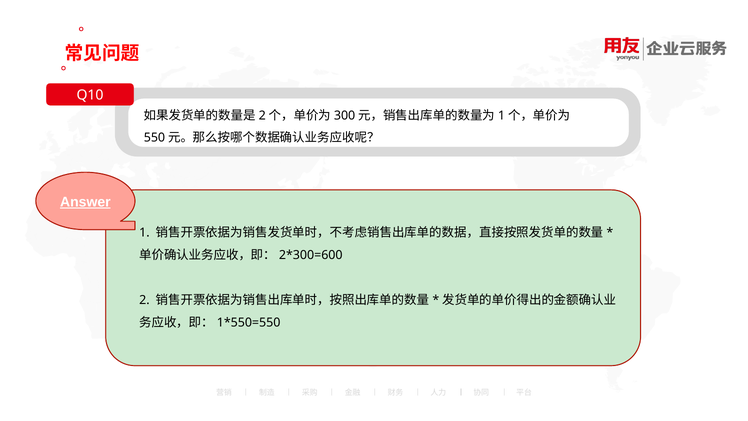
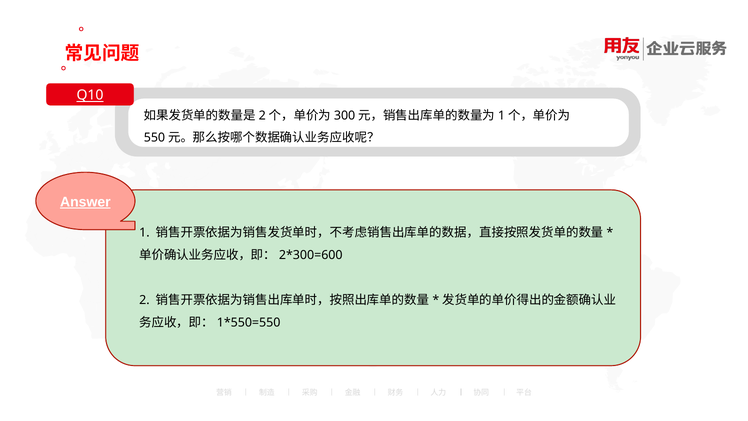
Q10 underline: none -> present
